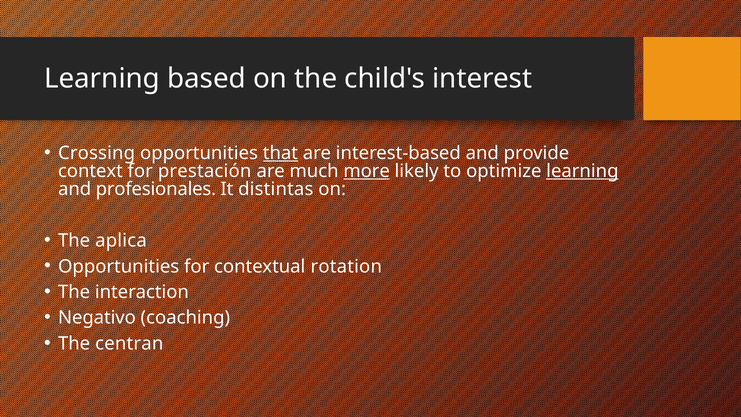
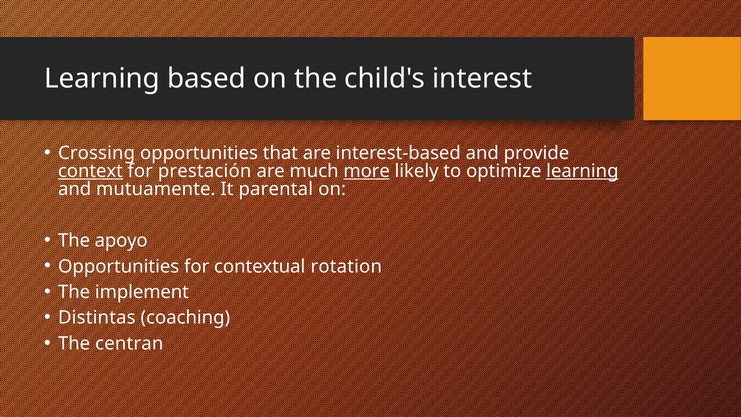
that underline: present -> none
context underline: none -> present
profesionales: profesionales -> mutuamente
distintas: distintas -> parental
aplica: aplica -> apoyo
interaction: interaction -> implement
Negativo: Negativo -> Distintas
